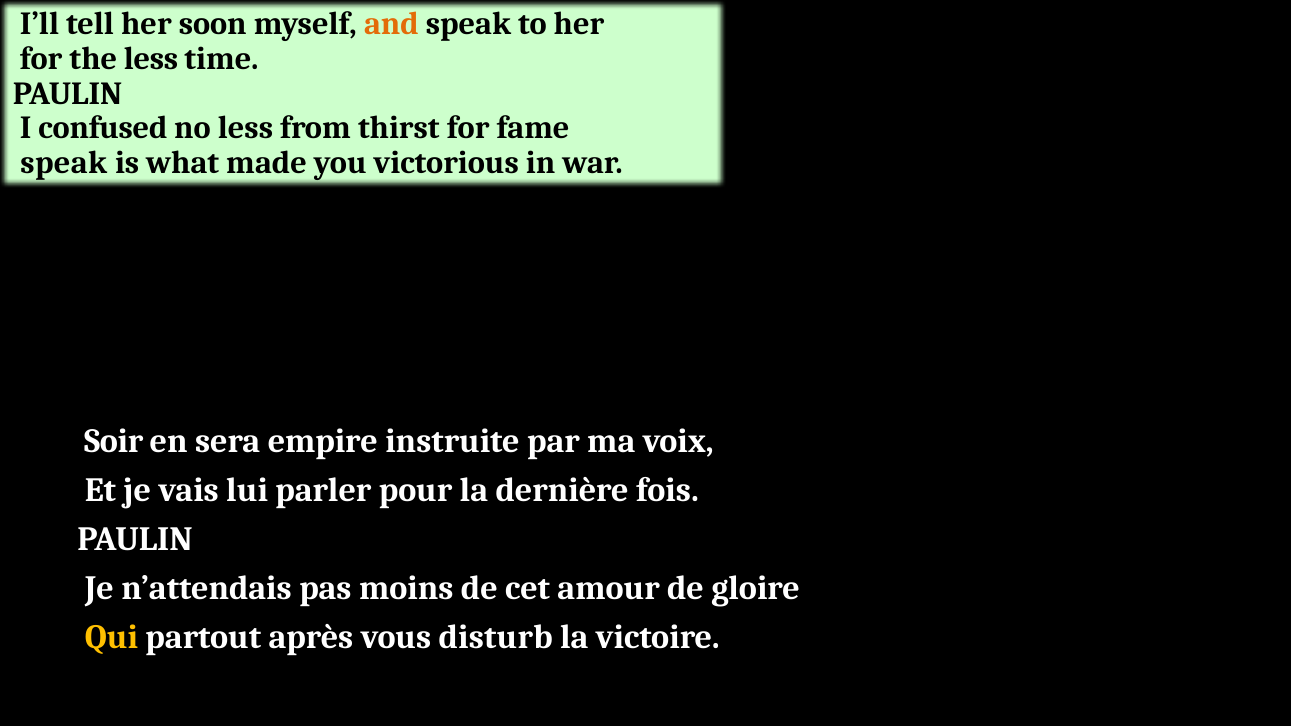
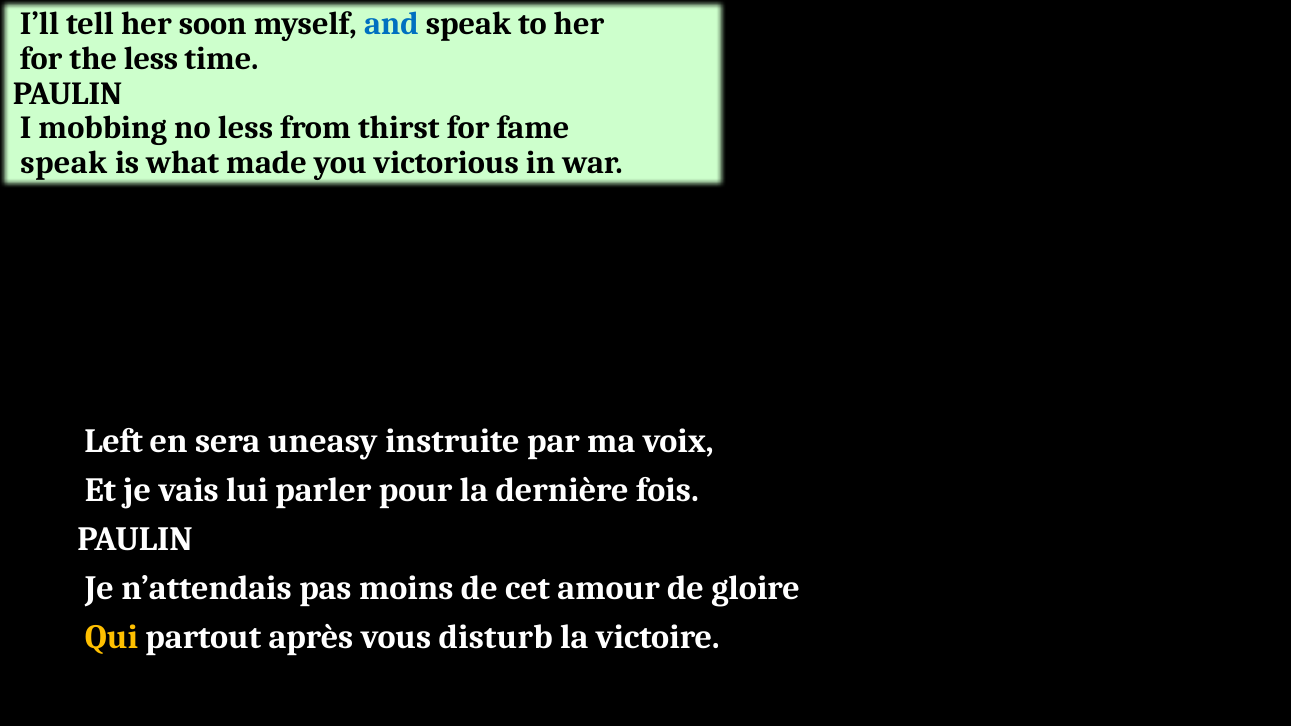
and colour: orange -> blue
confused: confused -> mobbing
Soir: Soir -> Left
empire: empire -> uneasy
